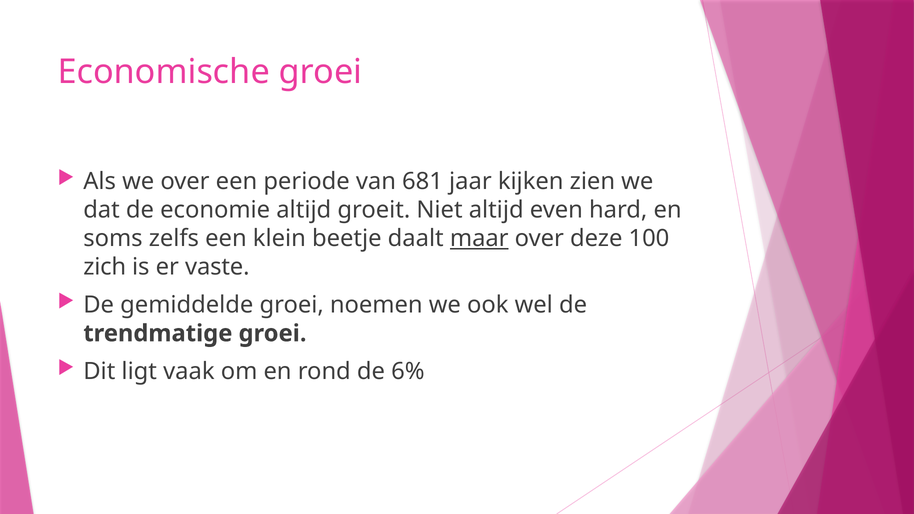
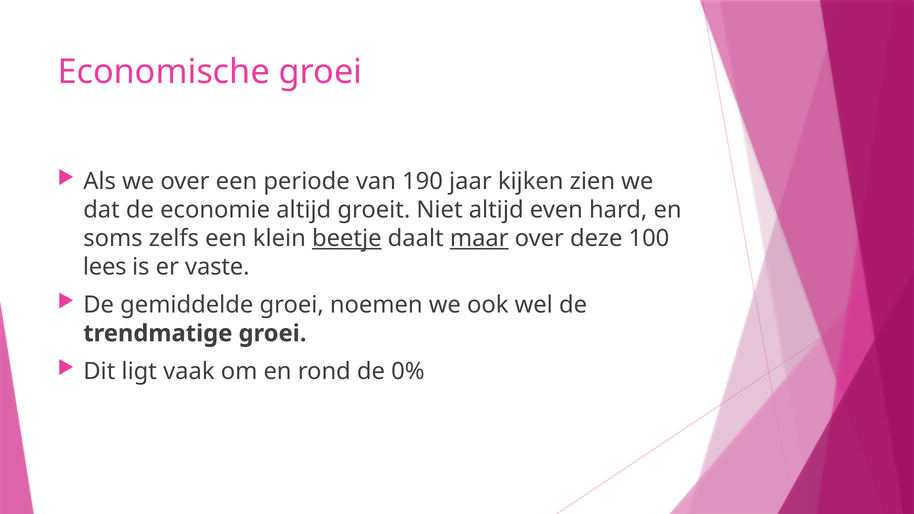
681: 681 -> 190
beetje underline: none -> present
zich: zich -> lees
6%: 6% -> 0%
